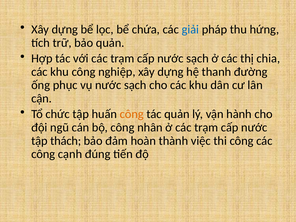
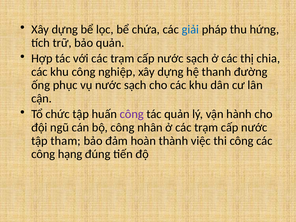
công at (132, 114) colour: orange -> purple
thách: thách -> tham
cạnh: cạnh -> hạng
